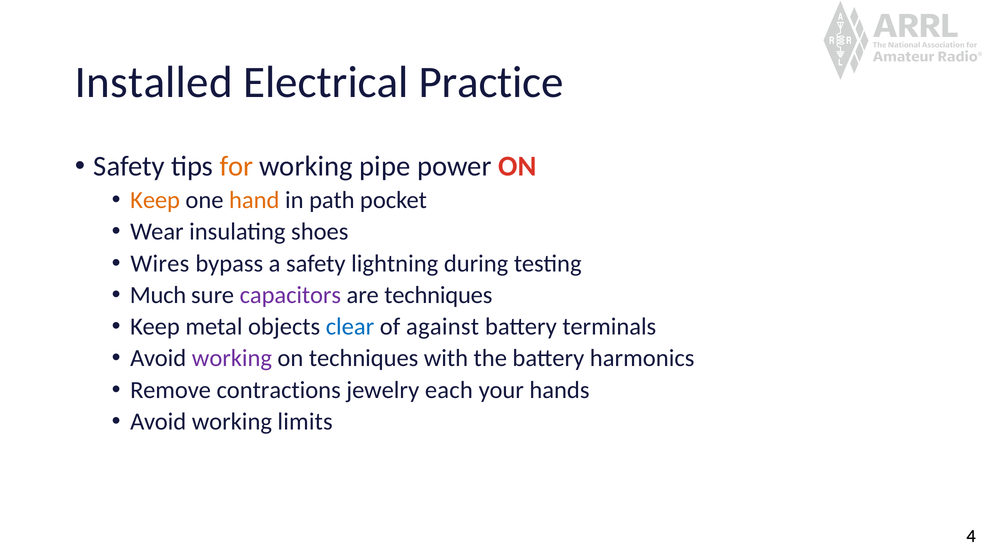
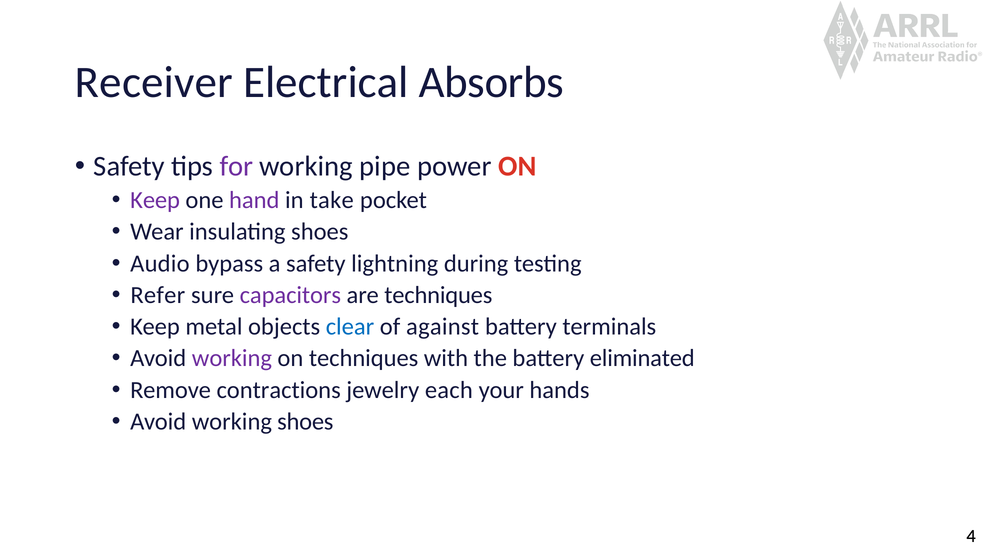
Installed: Installed -> Receiver
Practice: Practice -> Absorbs
for colour: orange -> purple
Keep at (155, 200) colour: orange -> purple
hand colour: orange -> purple
path: path -> take
Wires: Wires -> Audio
Much: Much -> Refer
harmonics: harmonics -> eliminated
working limits: limits -> shoes
